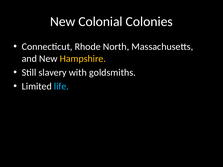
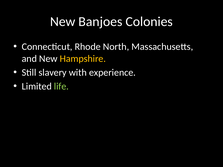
Colonial: Colonial -> Banjoes
goldsmiths: goldsmiths -> experience
life colour: light blue -> light green
